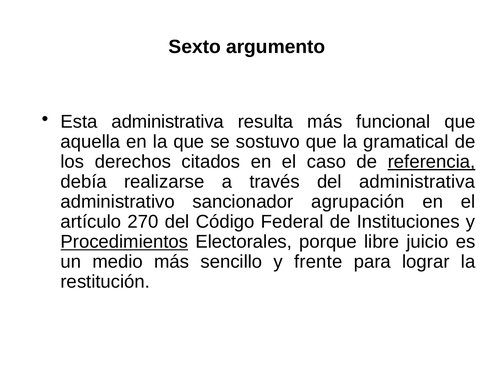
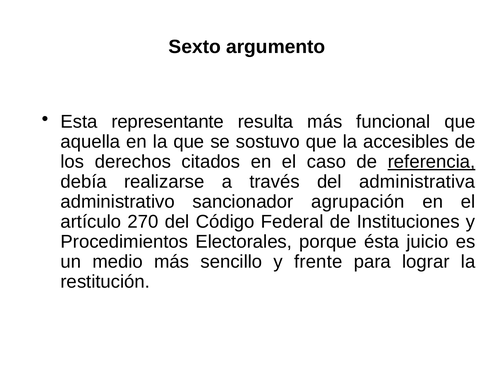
Esta administrativa: administrativa -> representante
gramatical: gramatical -> accesibles
Procedimientos underline: present -> none
libre: libre -> ésta
